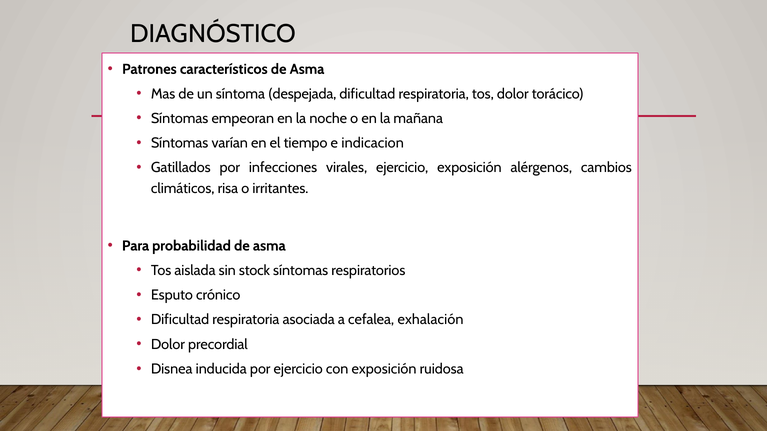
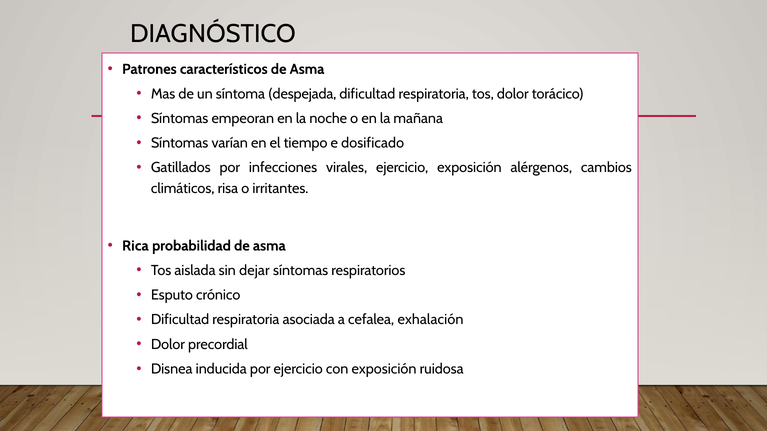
indicacion: indicacion -> dosificado
Para: Para -> Rica
stock: stock -> dejar
